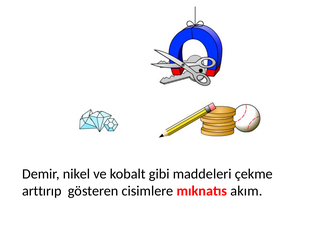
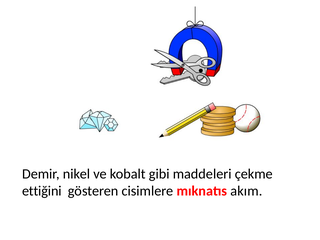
arttırıp: arttırıp -> ettiğini
